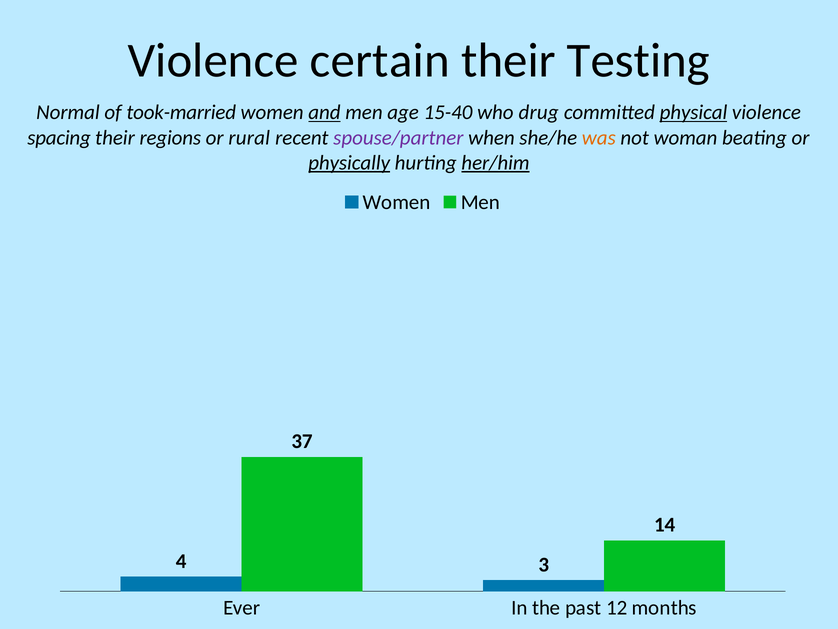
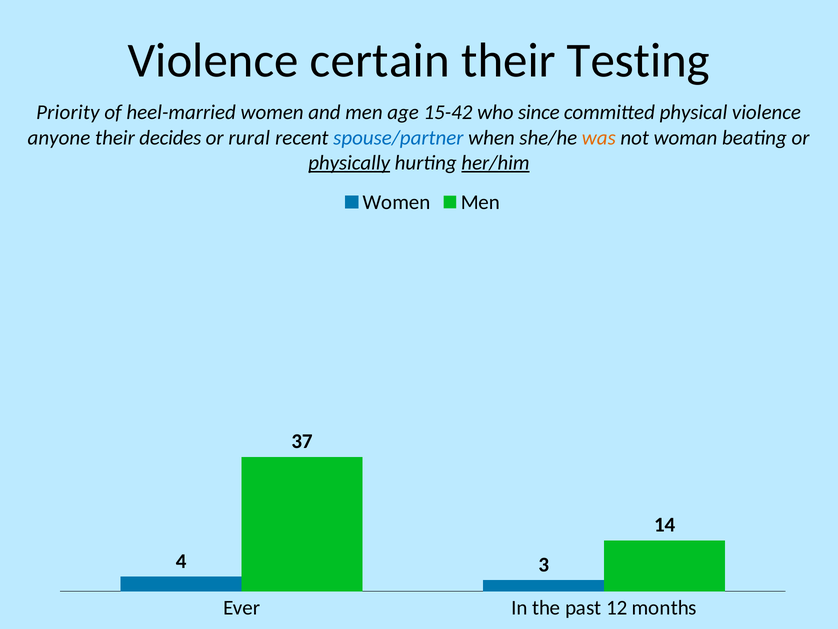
Normal: Normal -> Priority
took-married: took-married -> heel-married
and underline: present -> none
15-40: 15-40 -> 15-42
drug: drug -> since
physical underline: present -> none
spacing: spacing -> anyone
regions: regions -> decides
spouse/partner colour: purple -> blue
